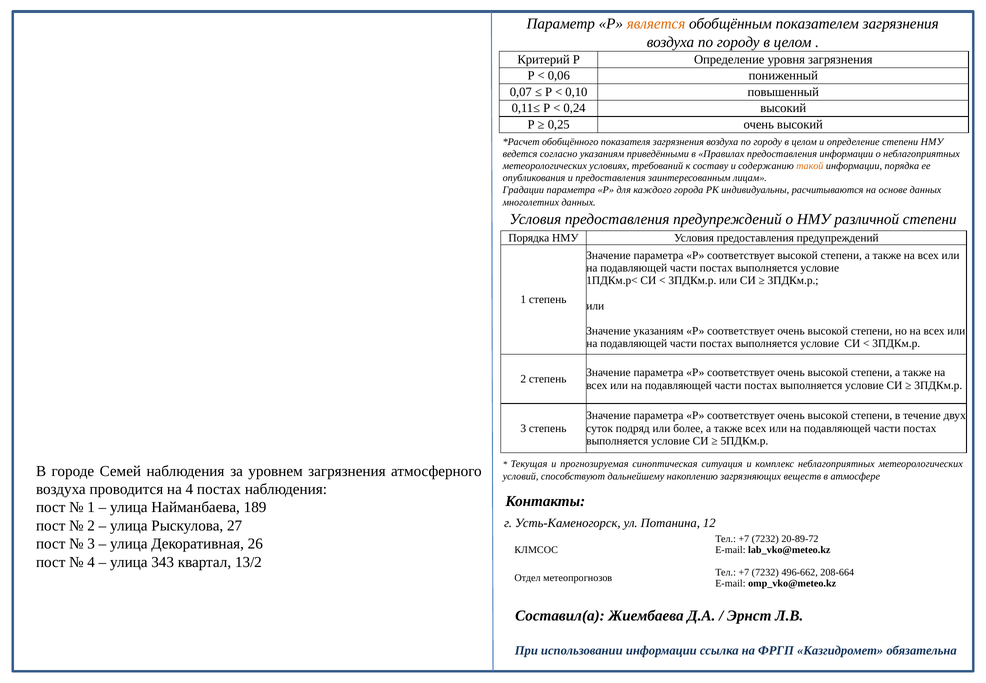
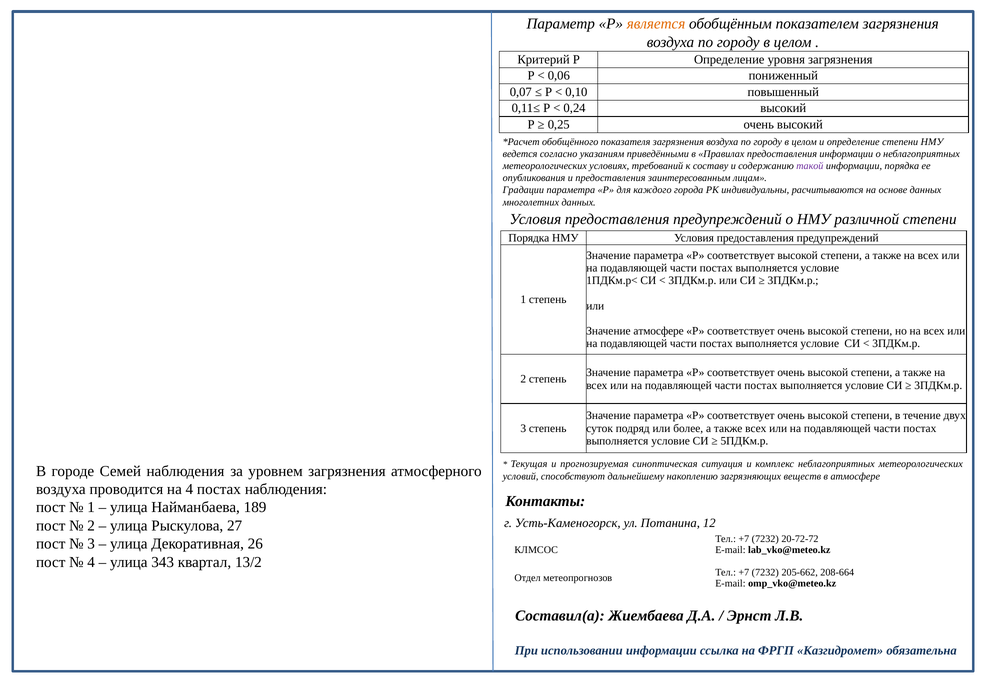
такой colour: orange -> purple
Значение указаниям: указаниям -> атмосфере
20-89-72: 20-89-72 -> 20-72-72
496-662: 496-662 -> 205-662
